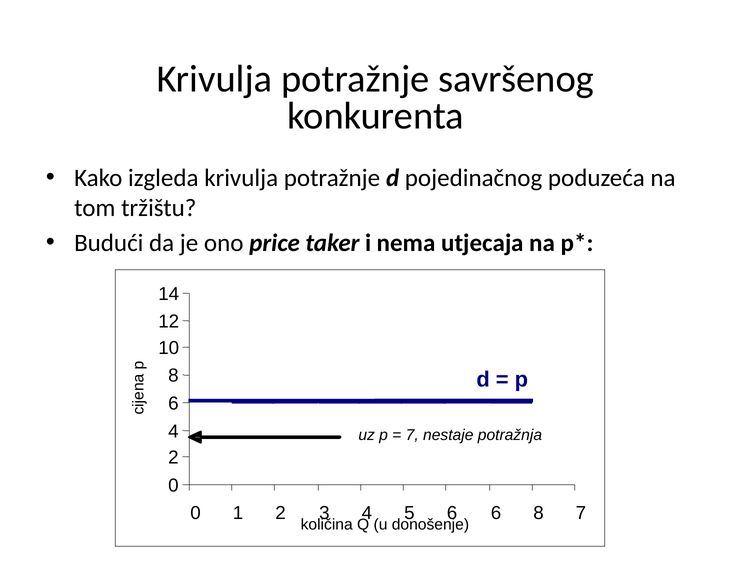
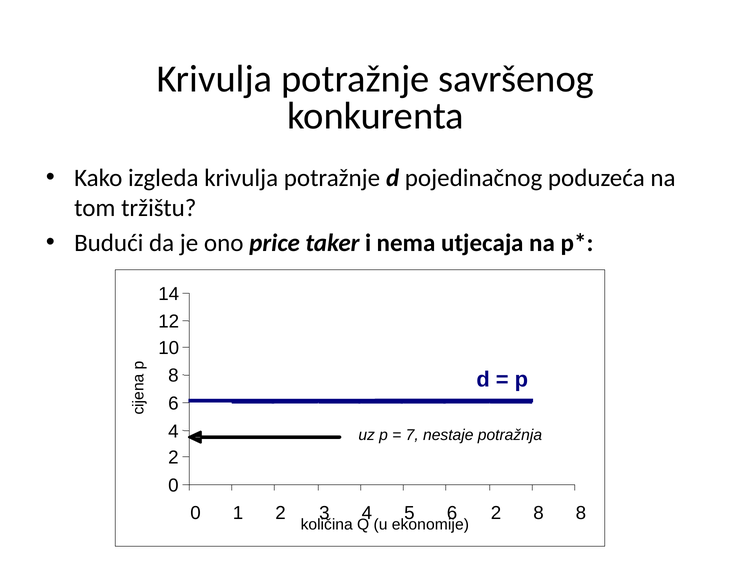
6 6: 6 -> 2
8 7: 7 -> 8
donošenje: donošenje -> ekonomije
